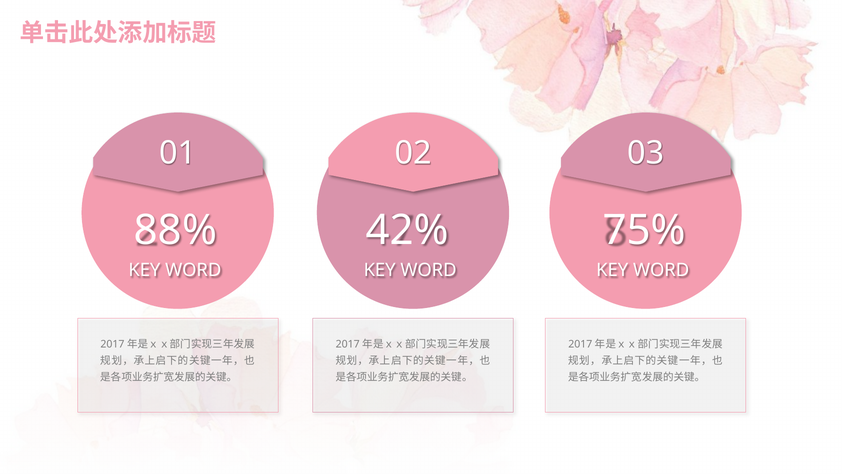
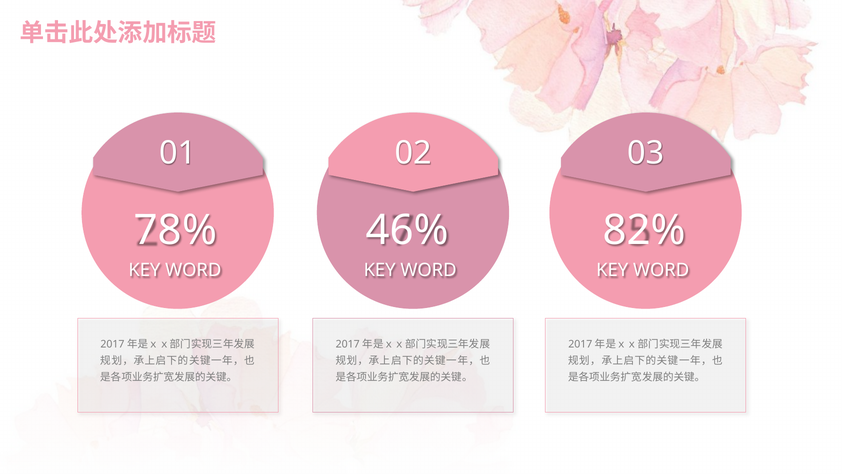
88%: 88% -> 78%
42%: 42% -> 46%
75%: 75% -> 82%
